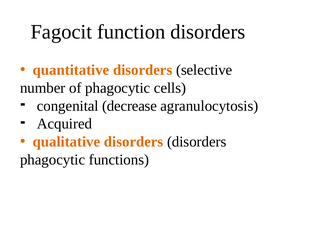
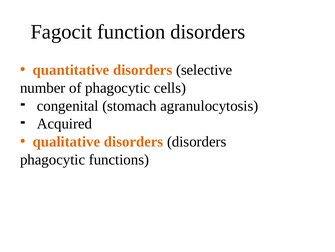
decrease: decrease -> stomach
